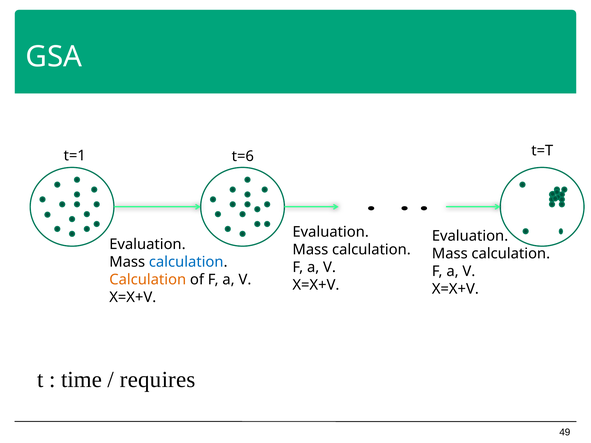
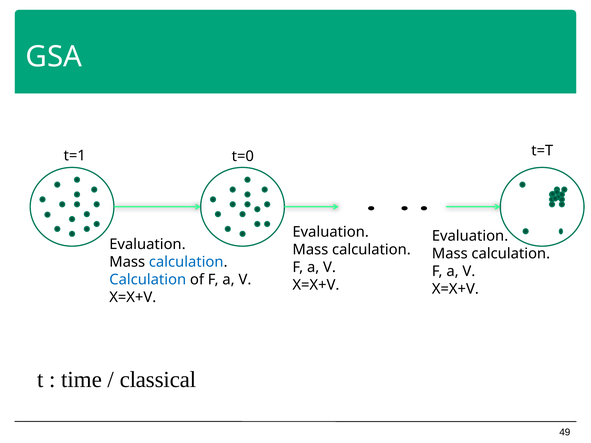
t=6: t=6 -> t=0
Calculation at (148, 280) colour: orange -> blue
requires: requires -> classical
